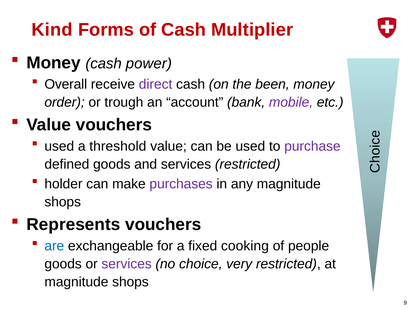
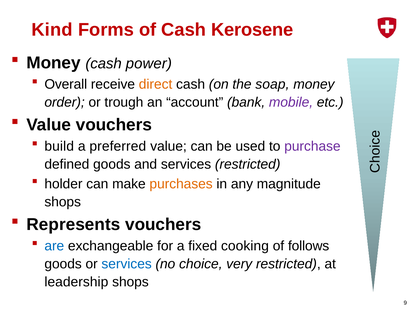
Multiplier: Multiplier -> Kerosene
direct colour: purple -> orange
been: been -> soap
used at (59, 146): used -> build
threshold: threshold -> preferred
purchases colour: purple -> orange
people: people -> follows
services at (127, 263) colour: purple -> blue
magnitude at (76, 281): magnitude -> leadership
